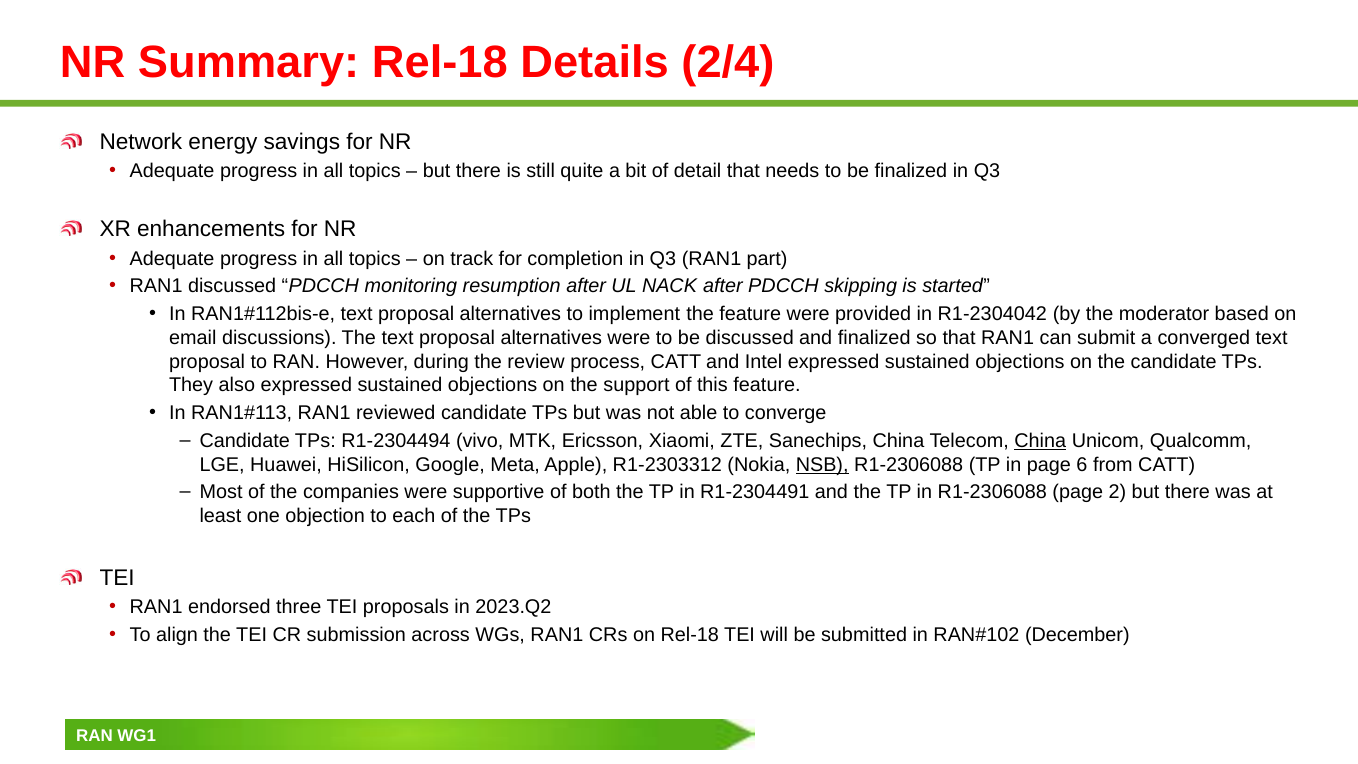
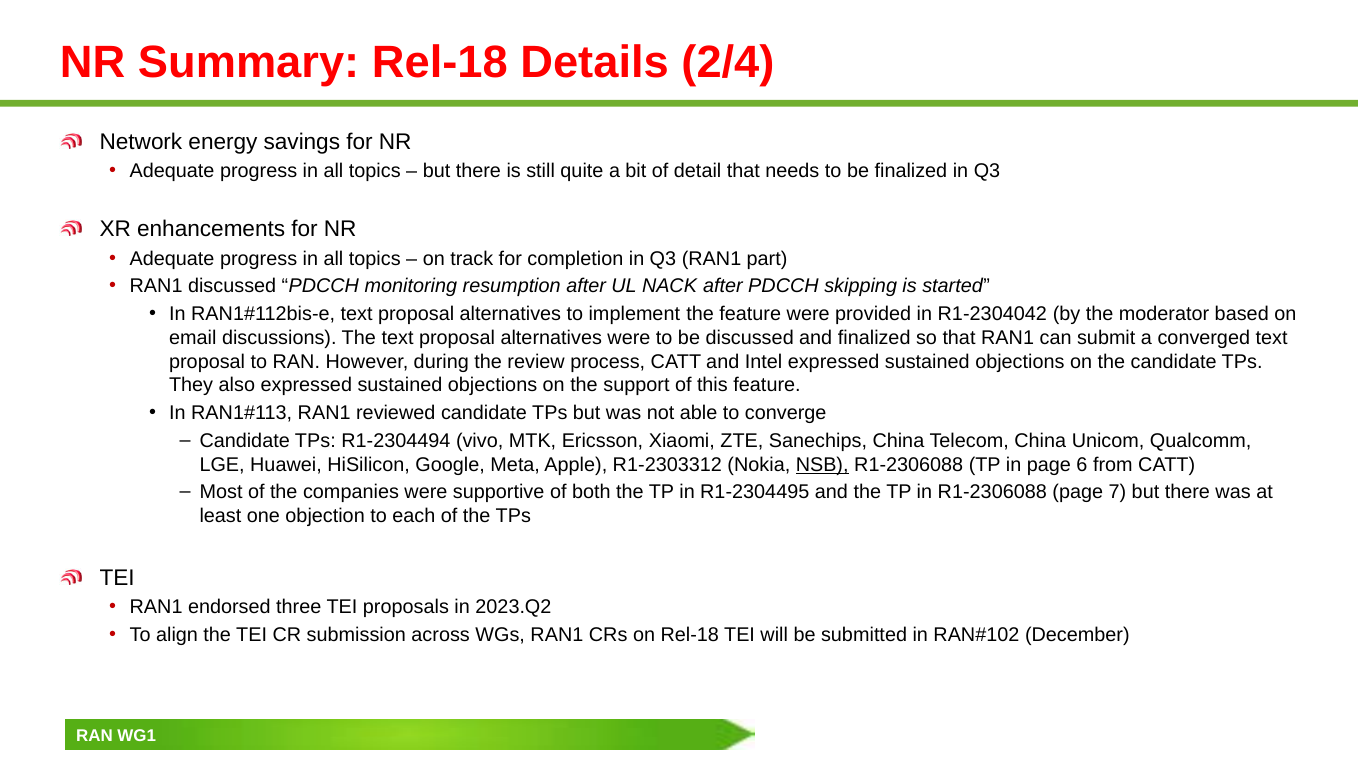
China at (1040, 441) underline: present -> none
R1-2304491: R1-2304491 -> R1-2304495
2: 2 -> 7
